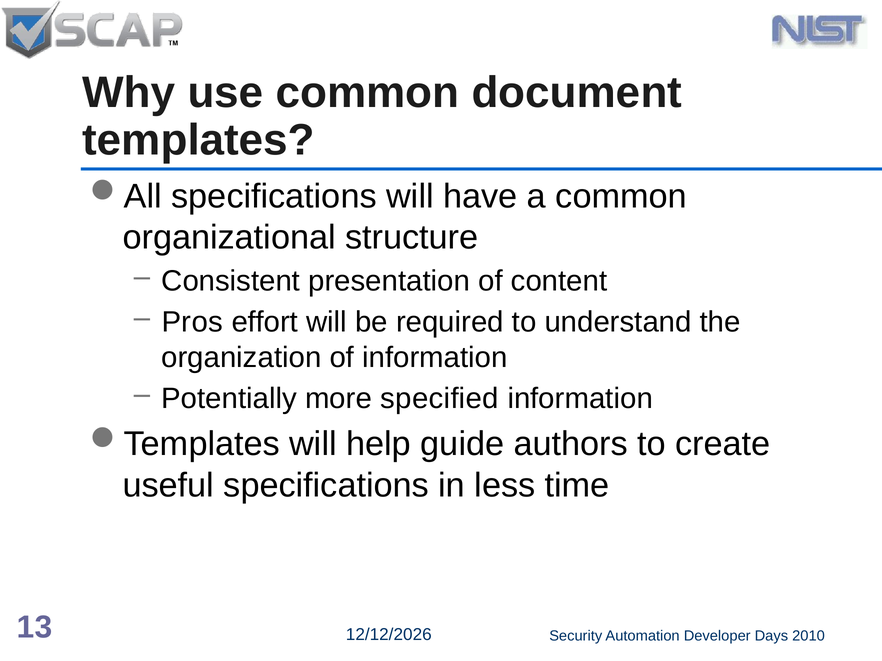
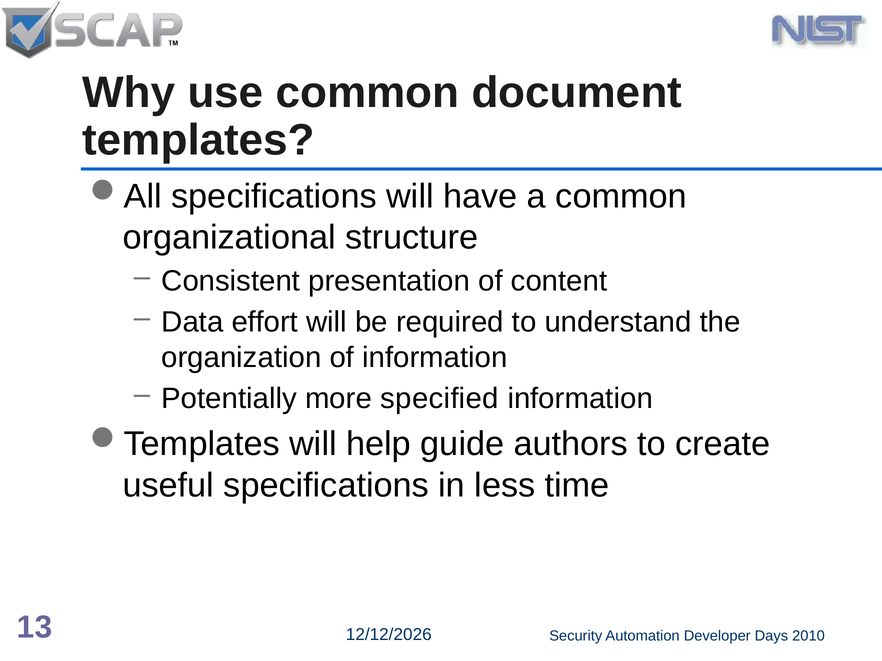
Pros: Pros -> Data
